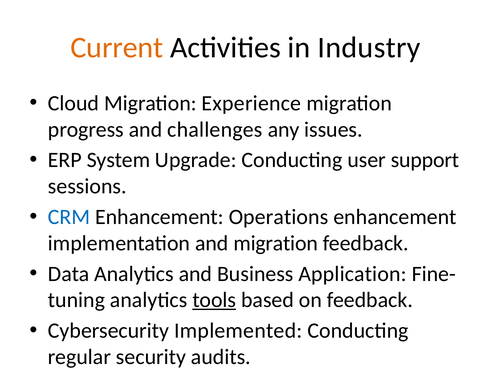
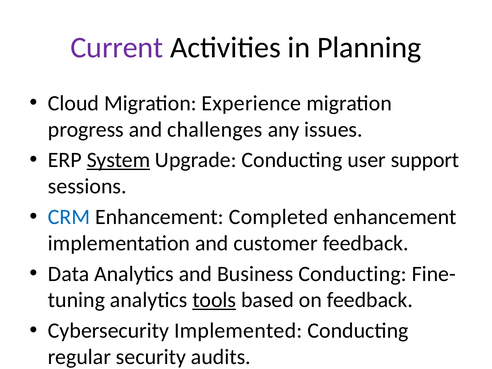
Current colour: orange -> purple
Industry: Industry -> Planning
System underline: none -> present
Operations: Operations -> Completed
and migration: migration -> customer
Business Application: Application -> Conducting
